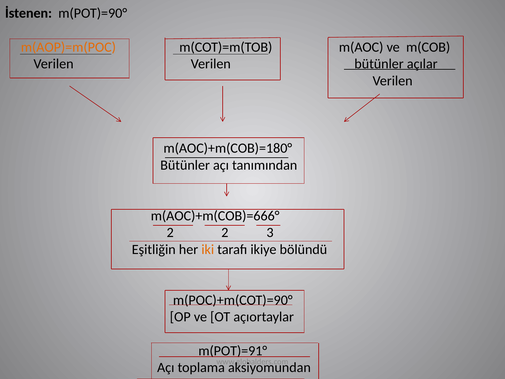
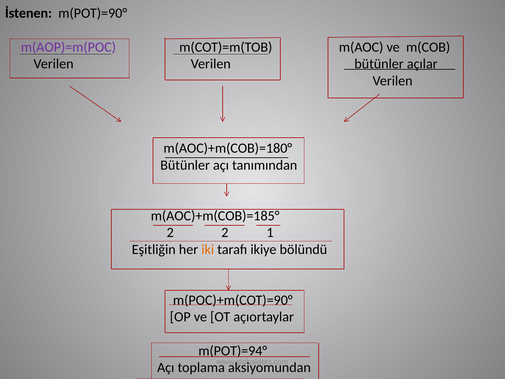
m(AOP)=m(POC colour: orange -> purple
m(AOC)+m(COB)=666°: m(AOC)+m(COB)=666° -> m(AOC)+m(COB)=185°
3: 3 -> 1
m(POT)=91°: m(POT)=91° -> m(POT)=94°
